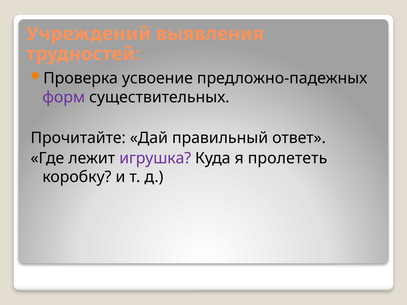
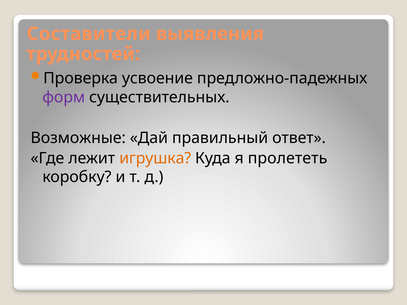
Учреждений: Учреждений -> Составители
Прочитайте: Прочитайте -> Возможные
игрушка colour: purple -> orange
